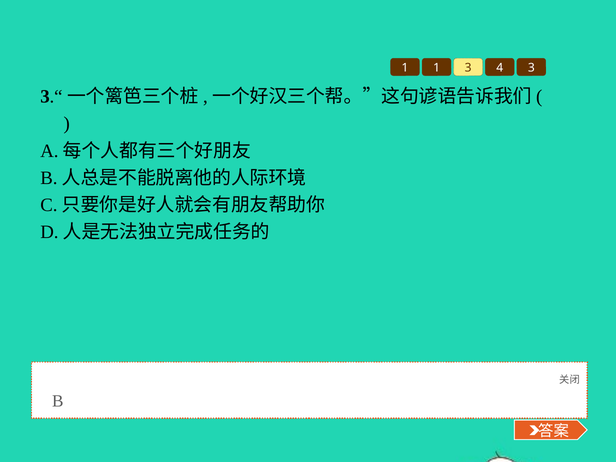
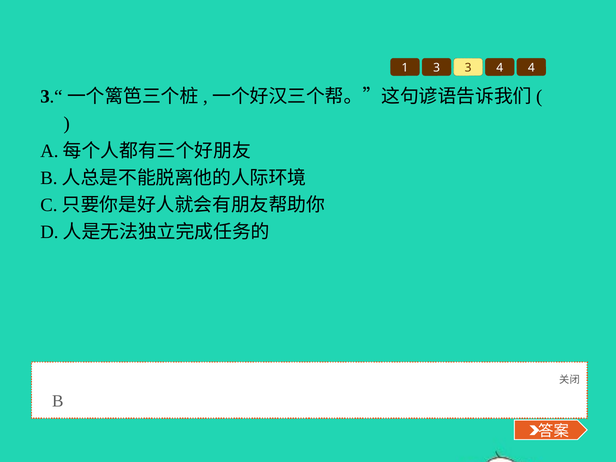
1 1: 1 -> 3
4 3: 3 -> 4
